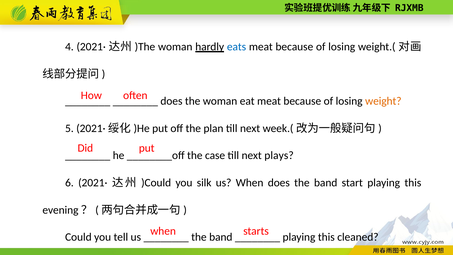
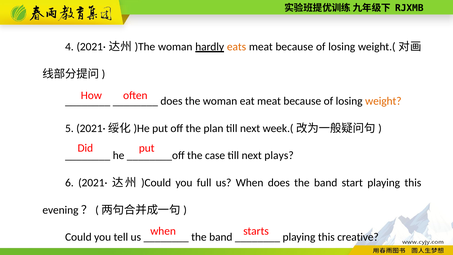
eats colour: blue -> orange
silk: silk -> full
cleaned: cleaned -> creative
